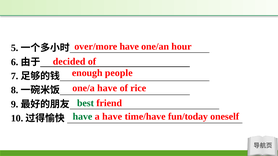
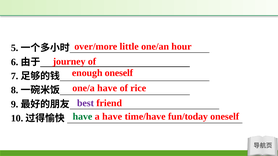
over/more have: have -> little
decided: decided -> journey
enough people: people -> oneself
best colour: green -> purple
